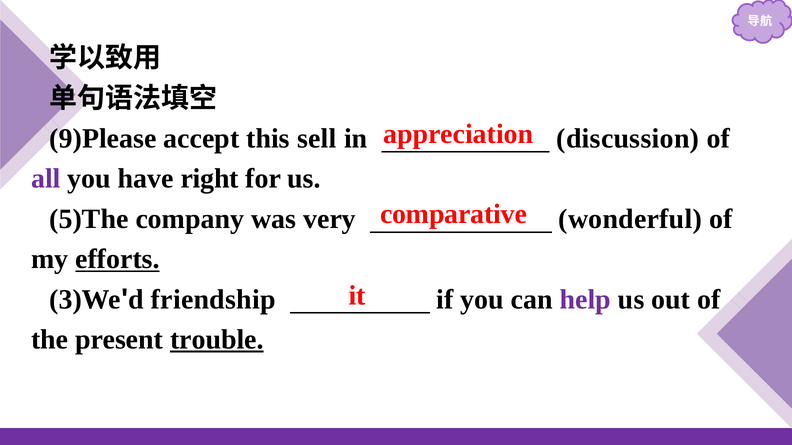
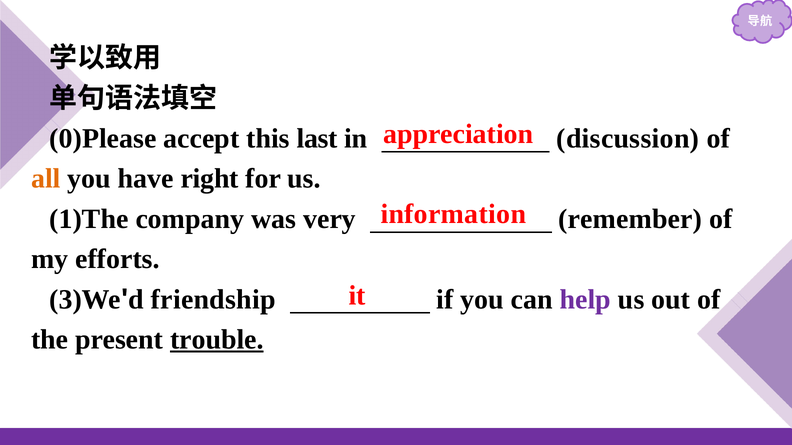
9)Please: 9)Please -> 0)Please
sell: sell -> last
all colour: purple -> orange
comparative: comparative -> information
5)The: 5)The -> 1)The
wonderful: wonderful -> remember
efforts underline: present -> none
